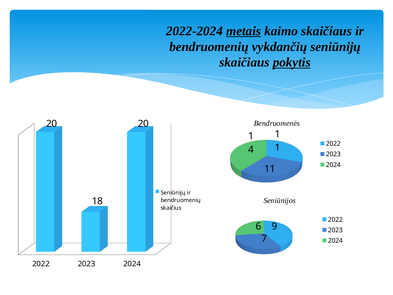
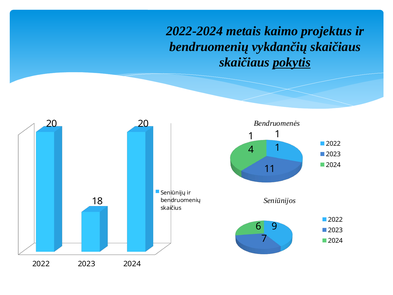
metais underline: present -> none
kaimo skaičiaus: skaičiaus -> projektus
vykdančių seniūnijų: seniūnijų -> skaičiaus
